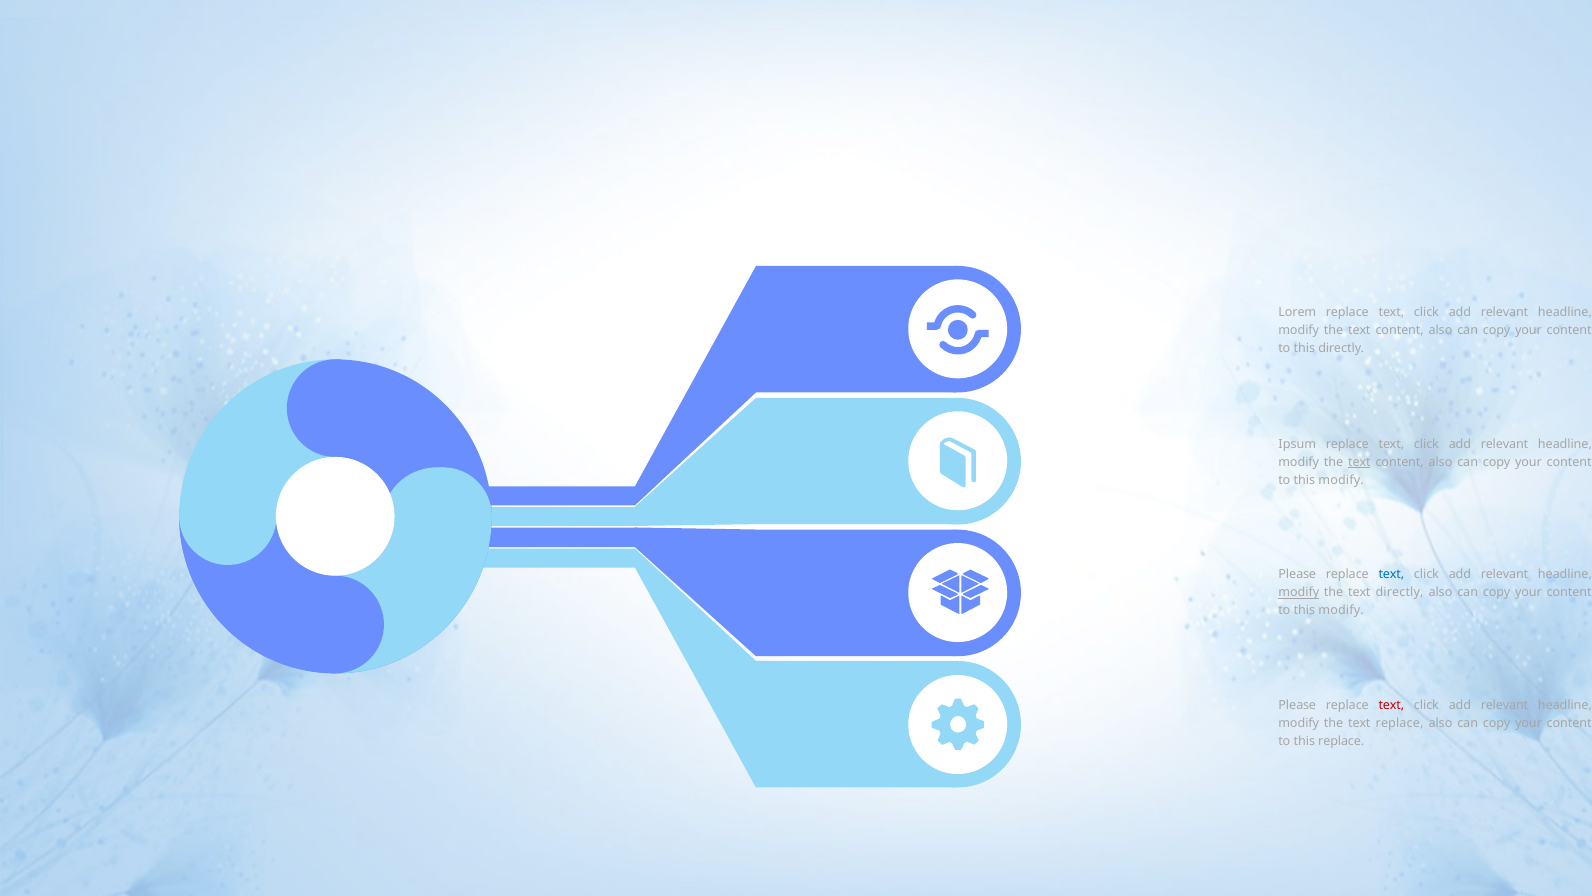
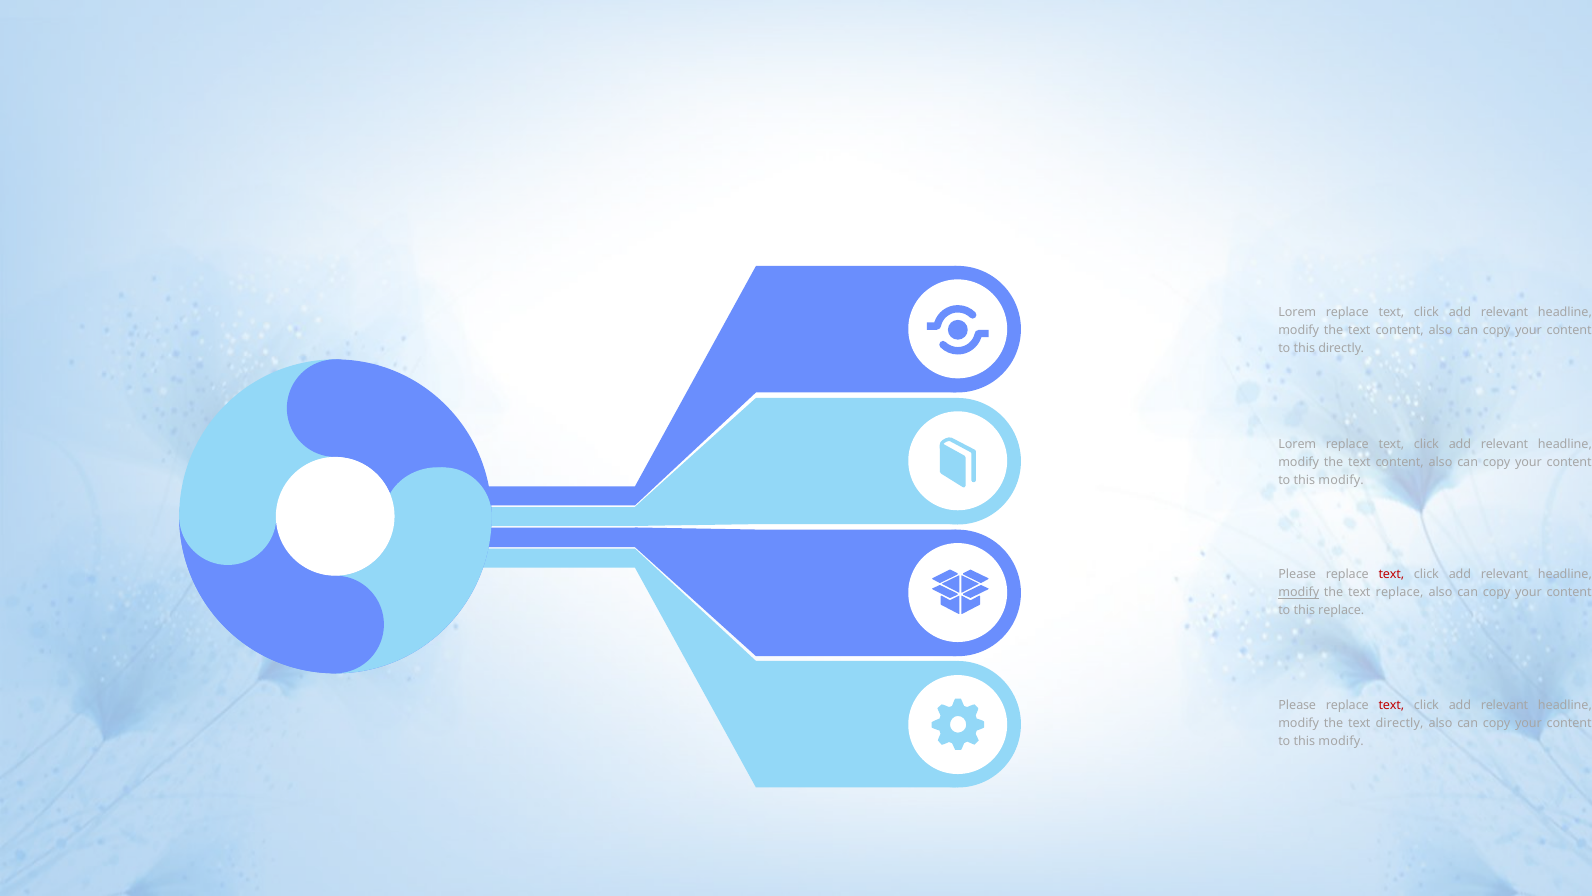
Ipsum at (1297, 444): Ipsum -> Lorem
text at (1359, 462) underline: present -> none
text at (1391, 574) colour: blue -> red
text directly: directly -> replace
modify at (1341, 610): modify -> replace
text replace: replace -> directly
replace at (1341, 741): replace -> modify
